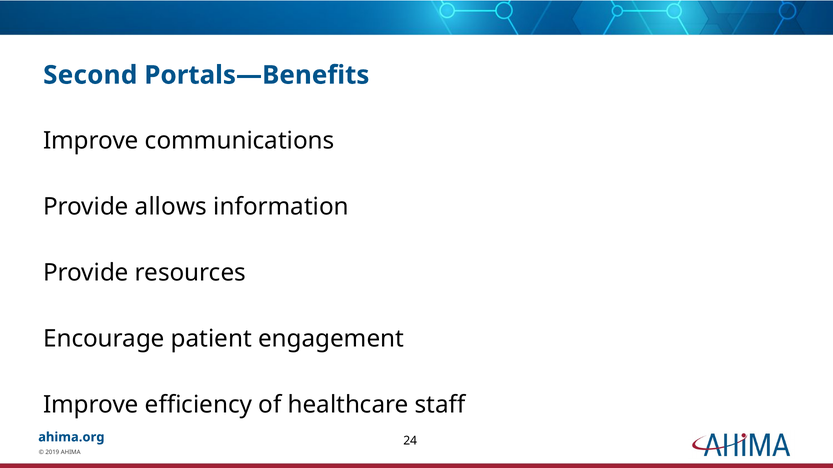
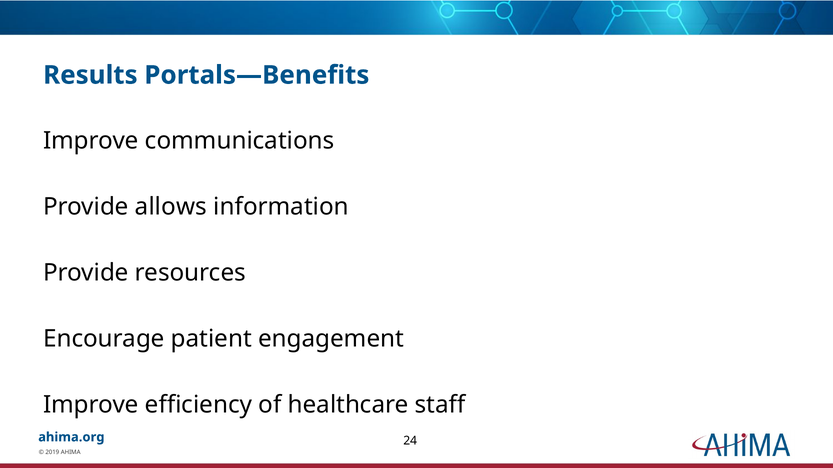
Second: Second -> Results
